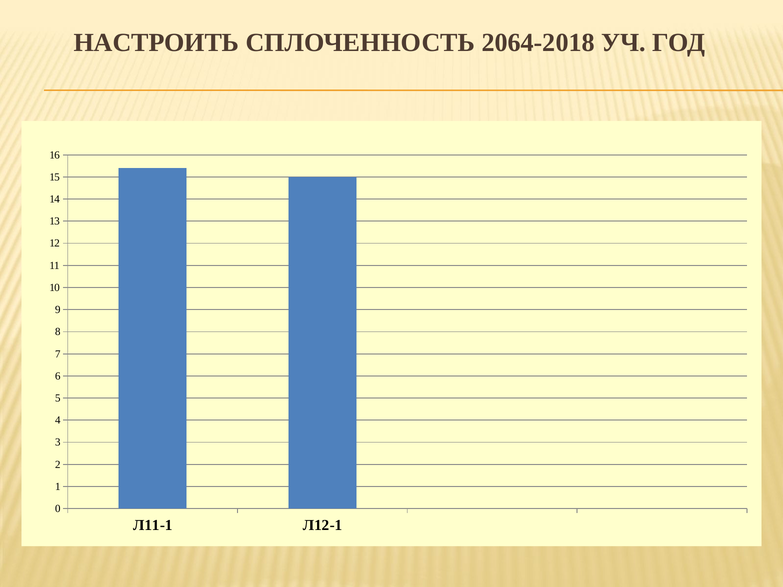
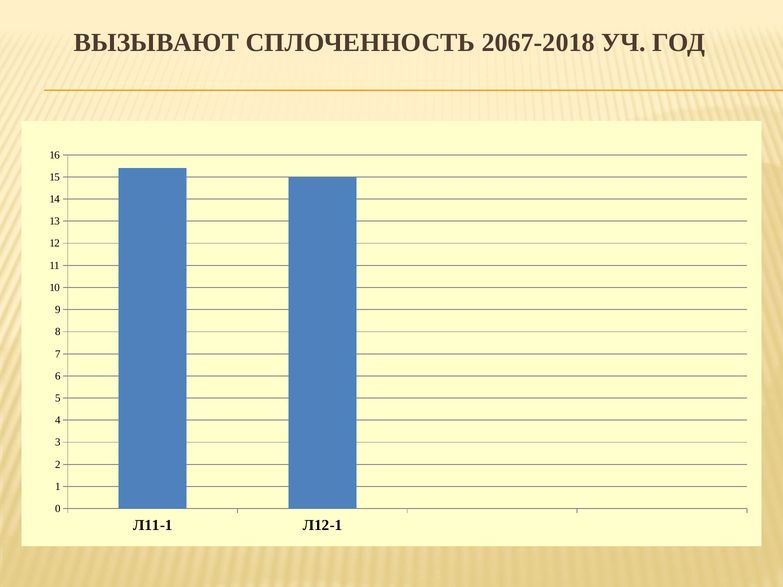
НАСТРОИТЬ: НАСТРОИТЬ -> ВЫЗЫВАЮТ
2064-2018: 2064-2018 -> 2067-2018
